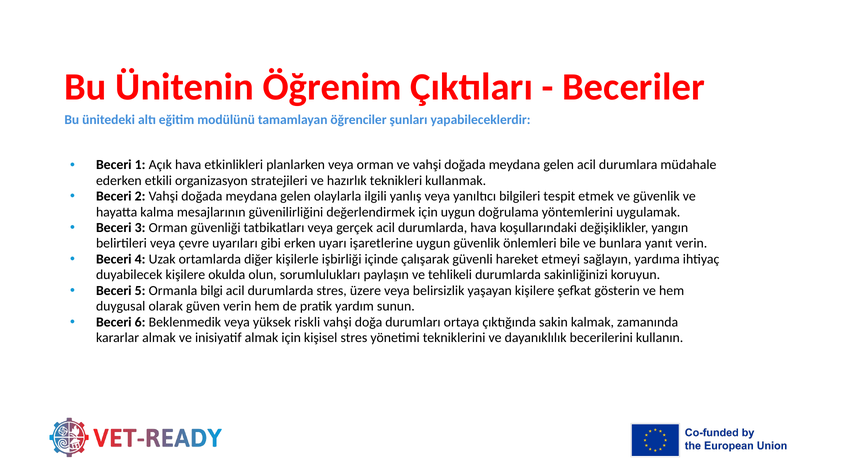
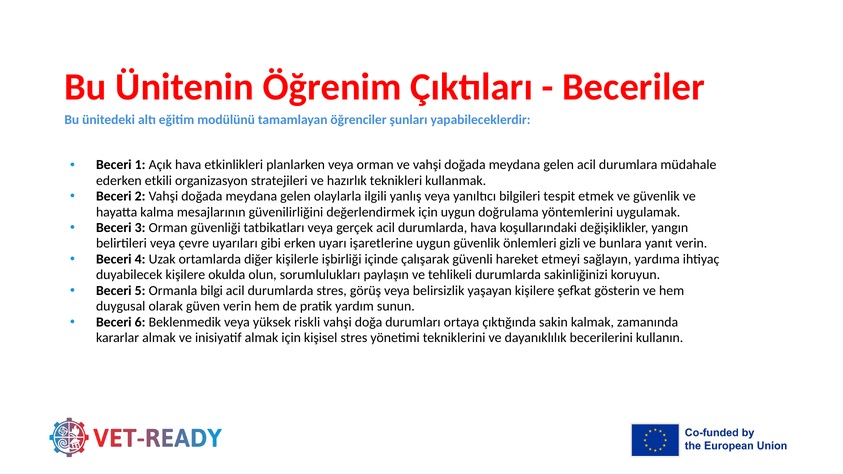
bile: bile -> gizli
üzere: üzere -> görüş
